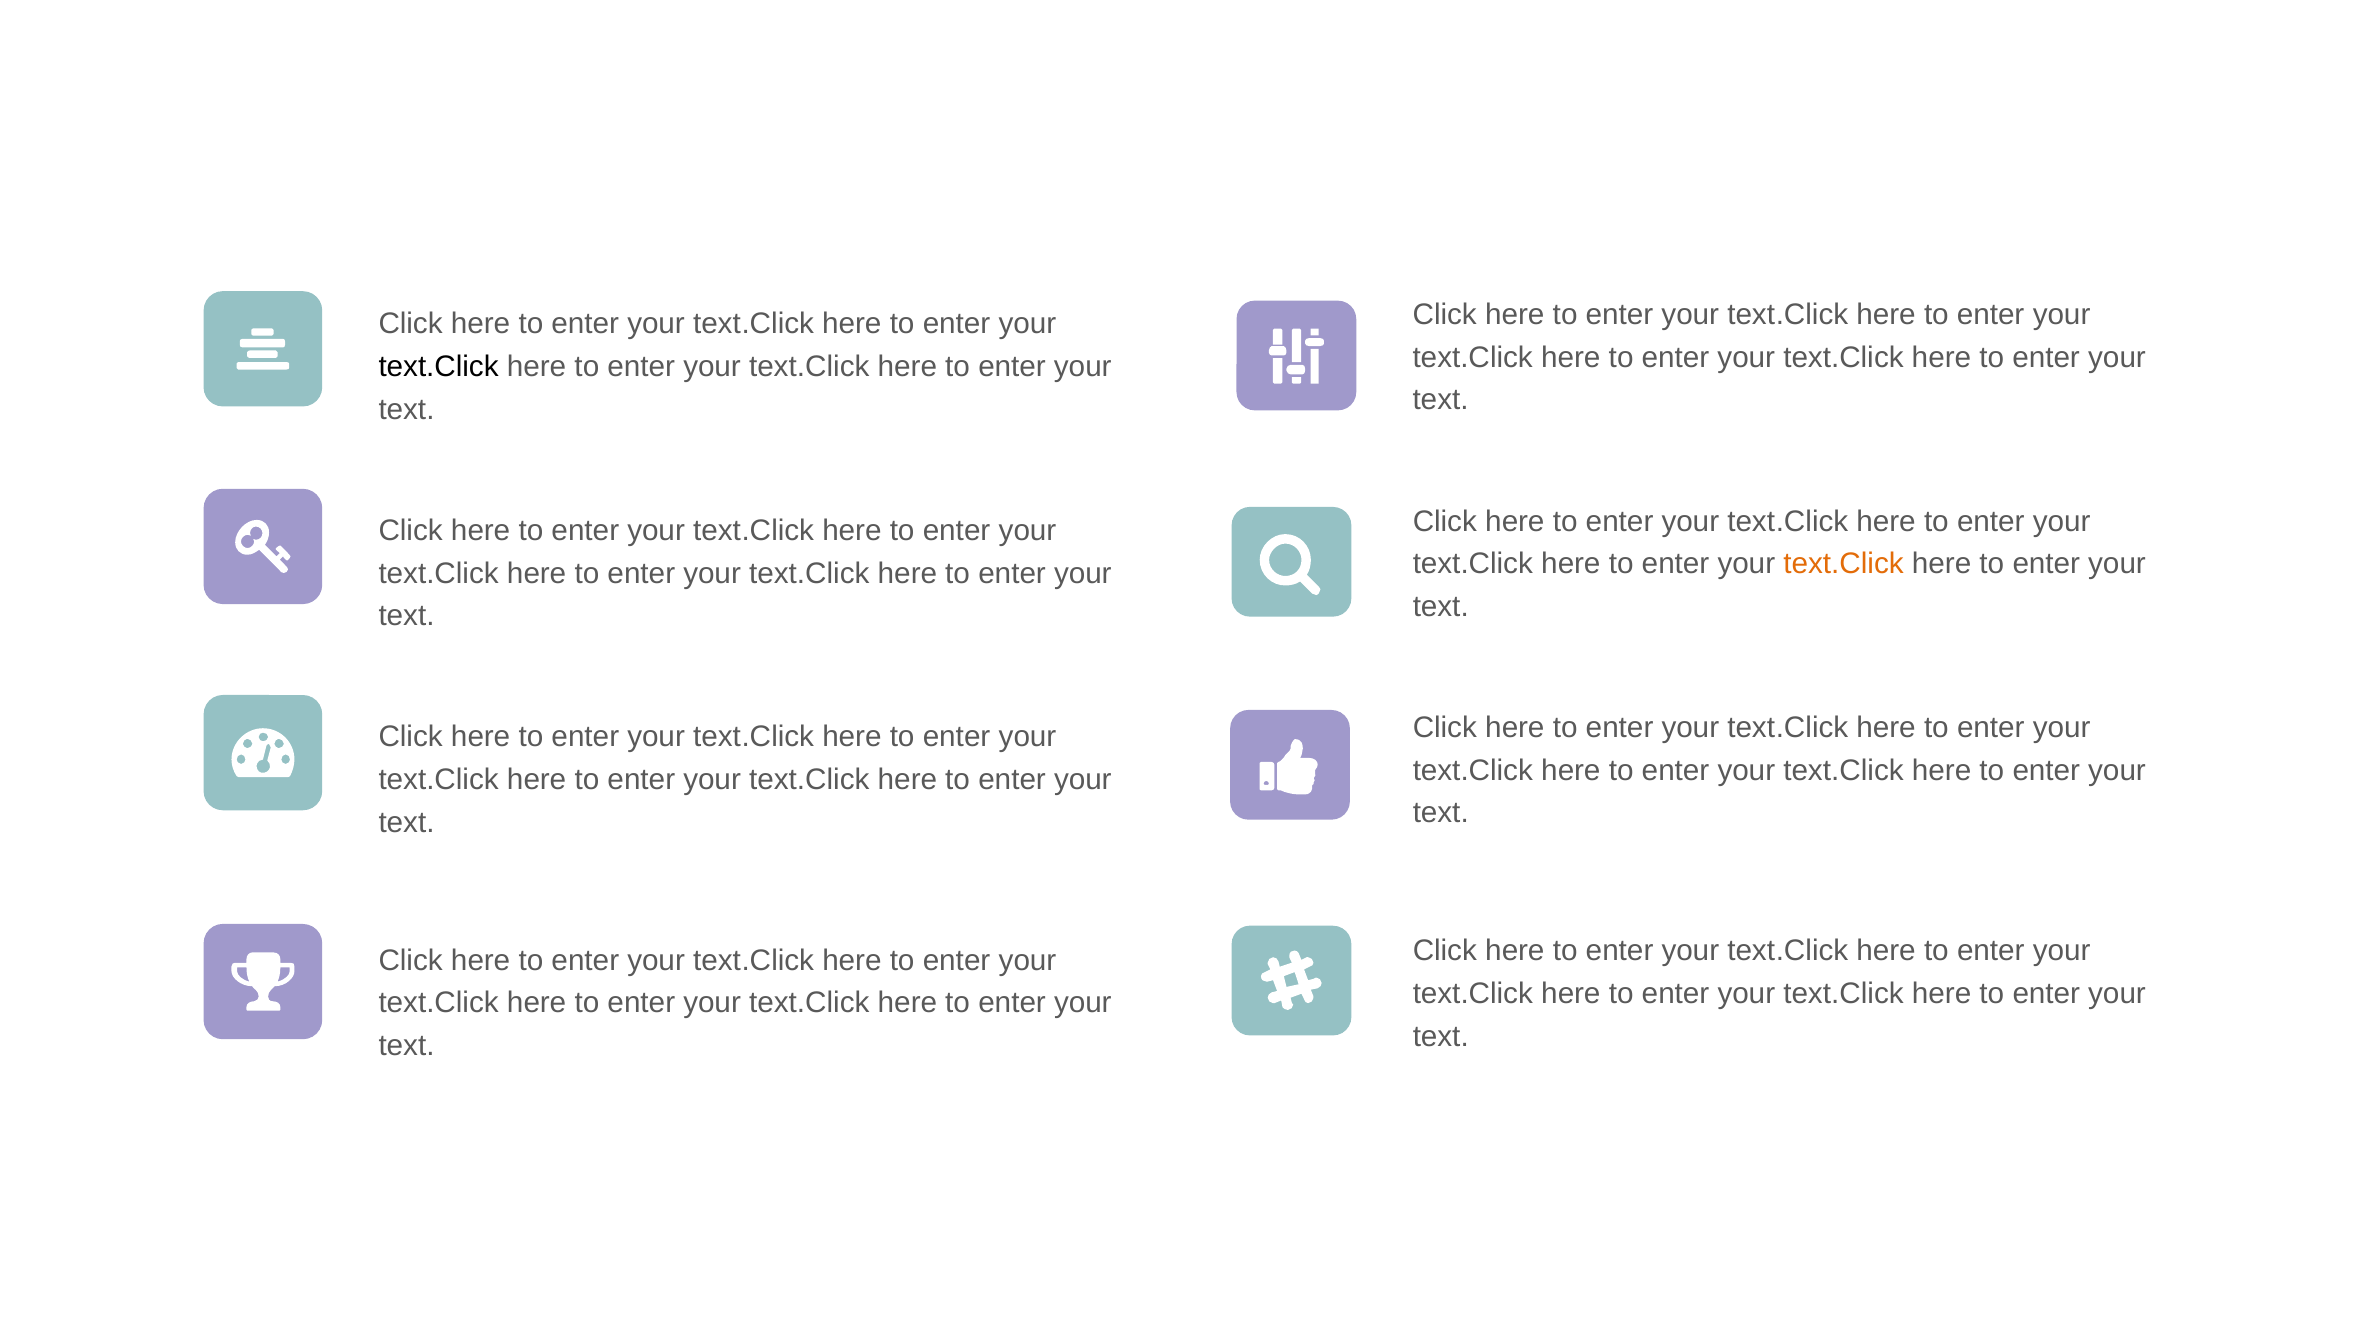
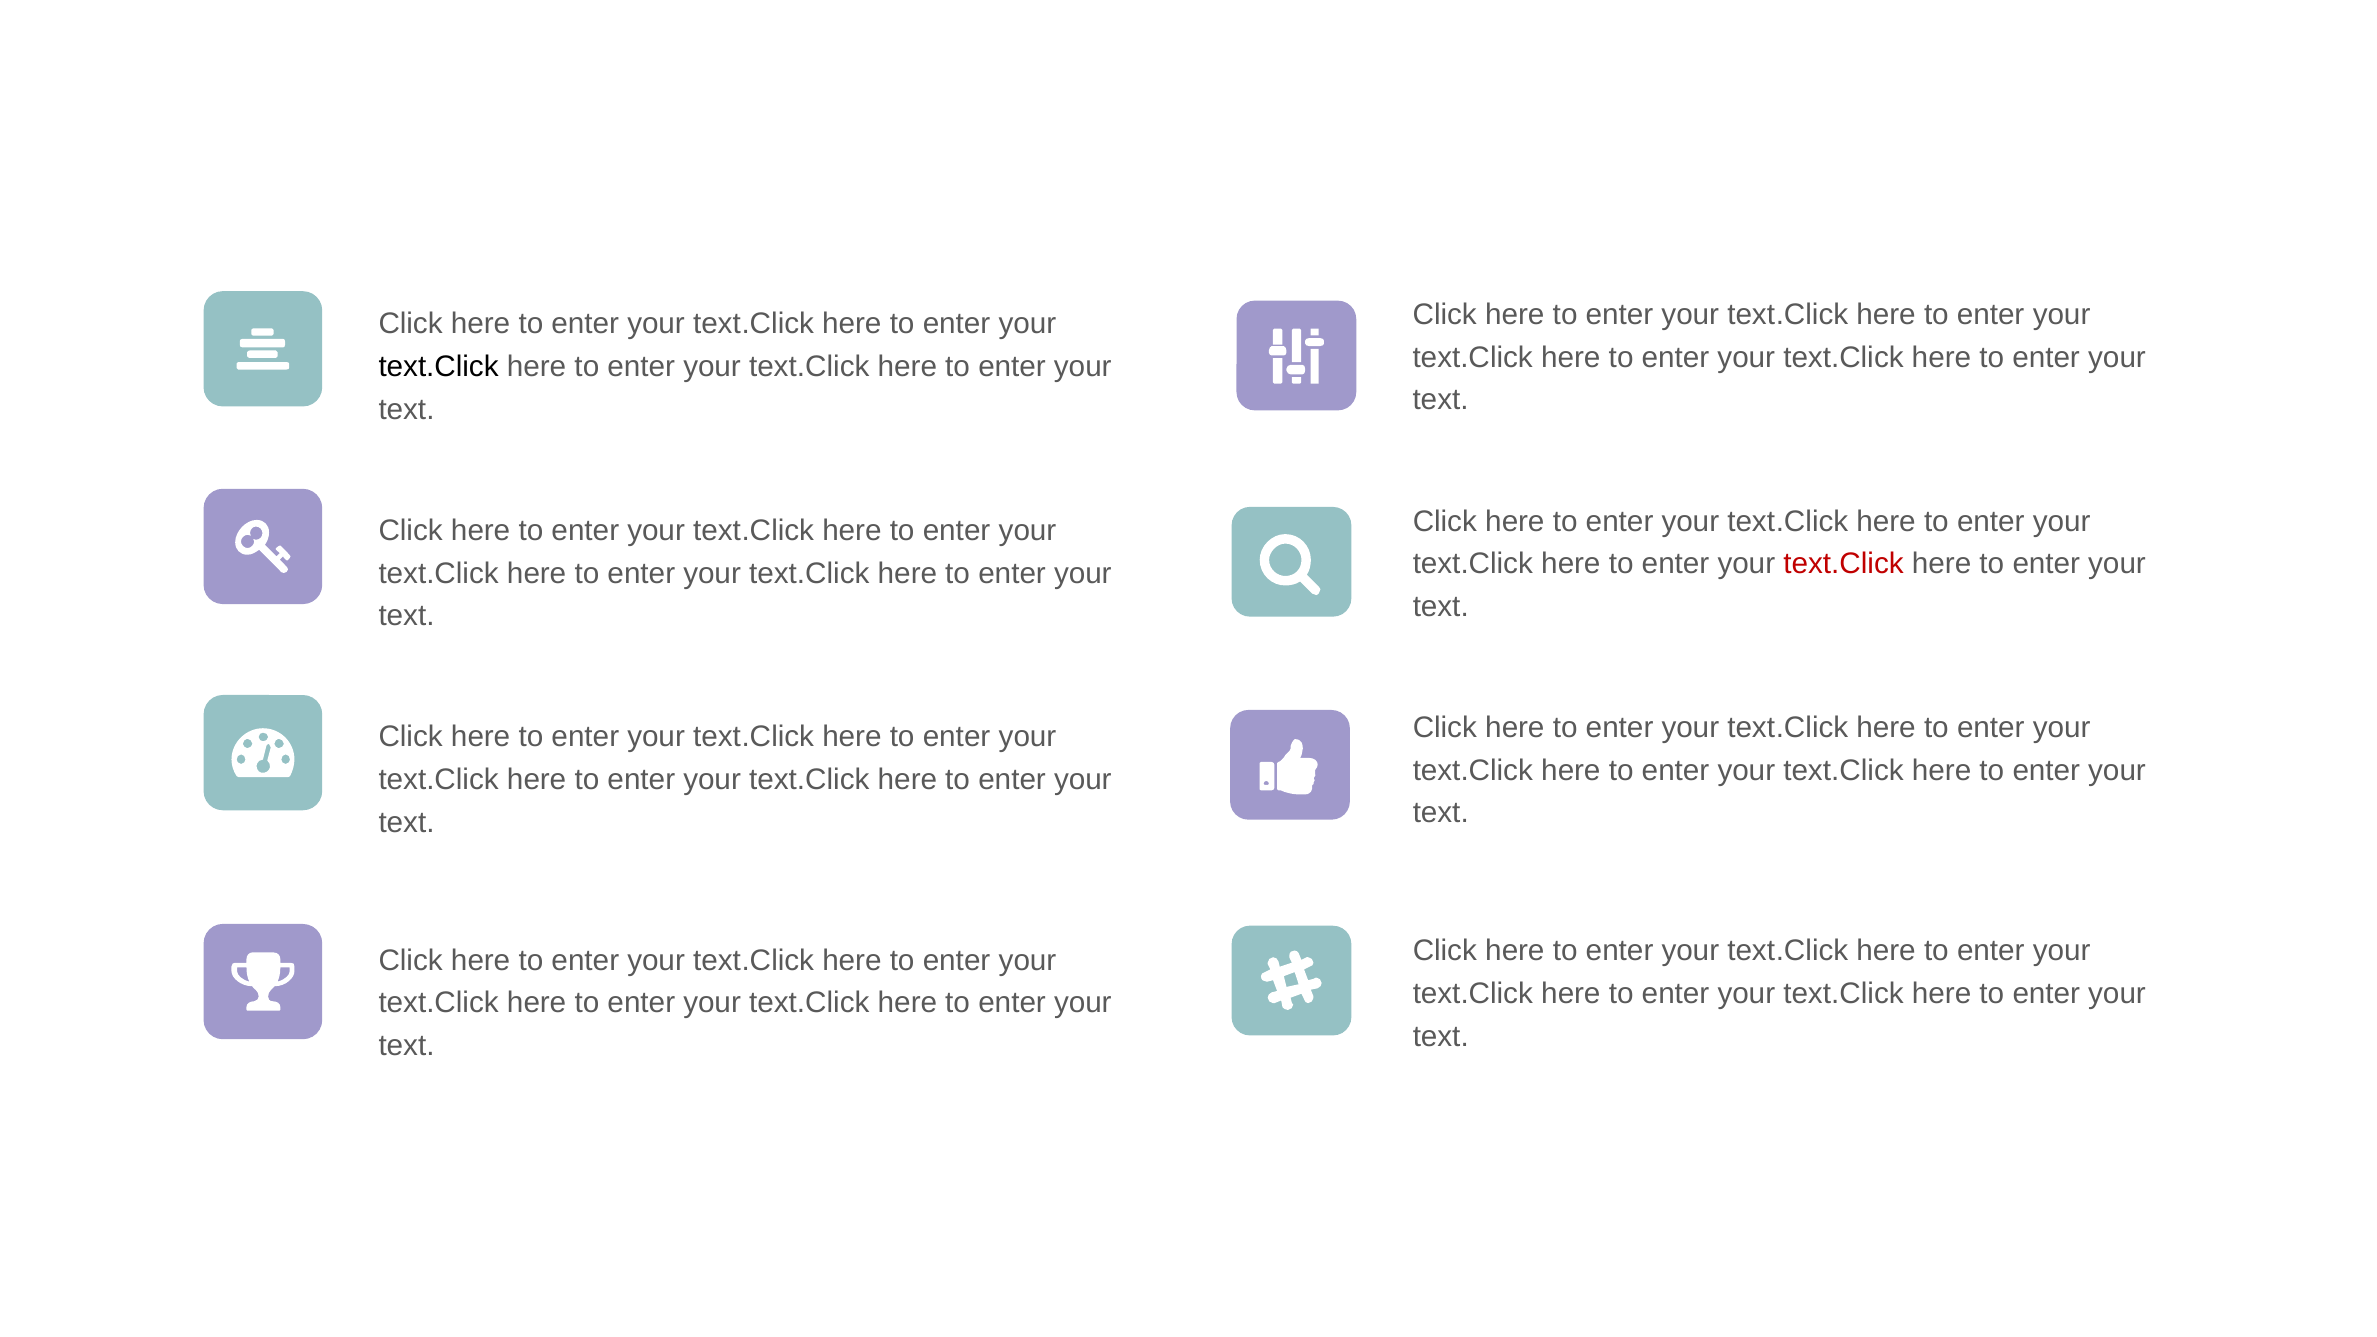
text.Click at (1844, 564) colour: orange -> red
